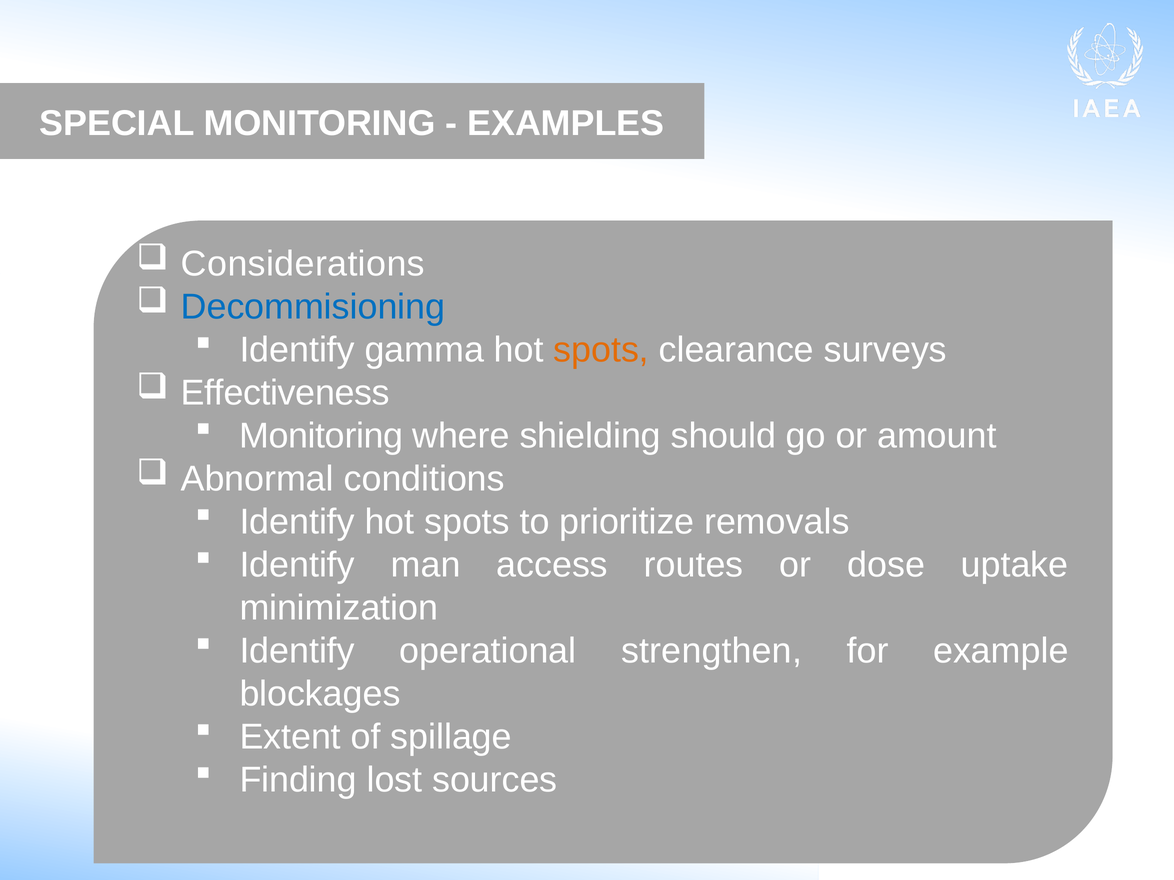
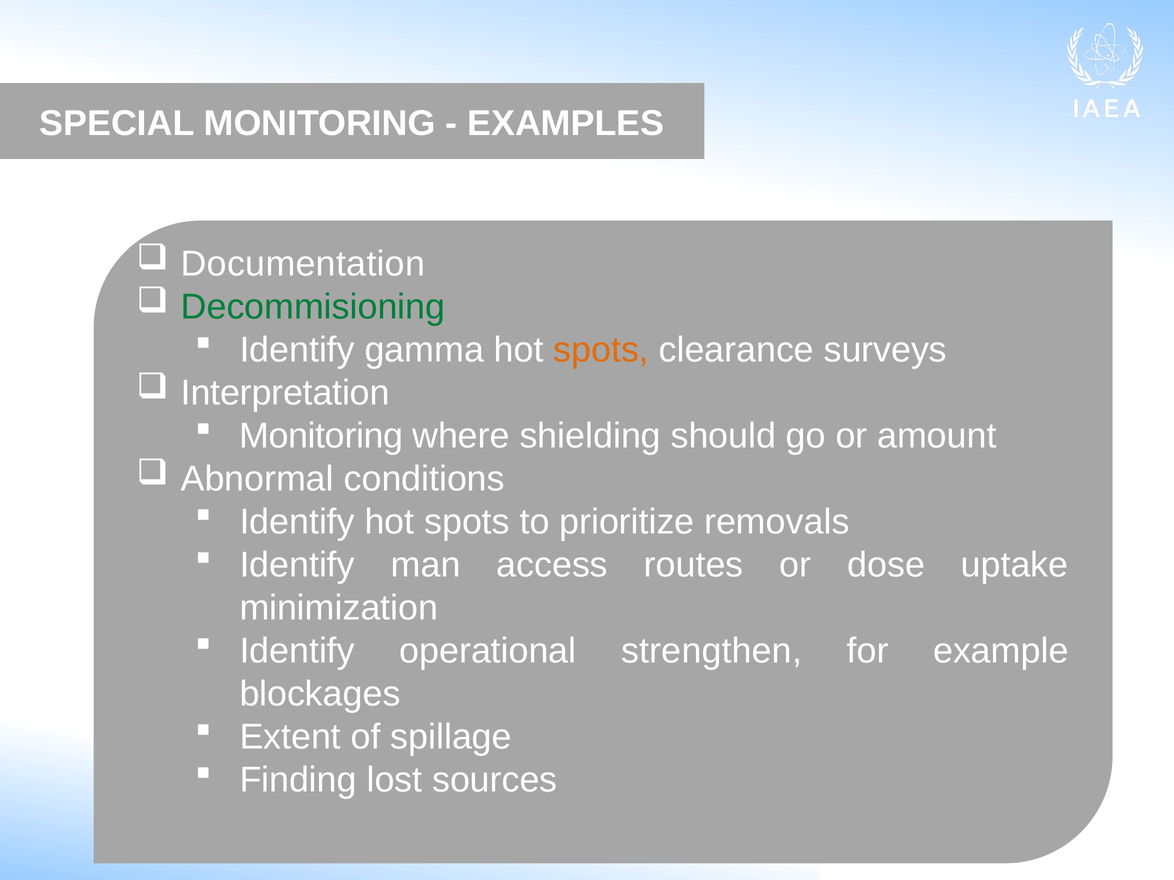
Considerations: Considerations -> Documentation
Decommisioning colour: blue -> green
Effectiveness: Effectiveness -> Interpretation
